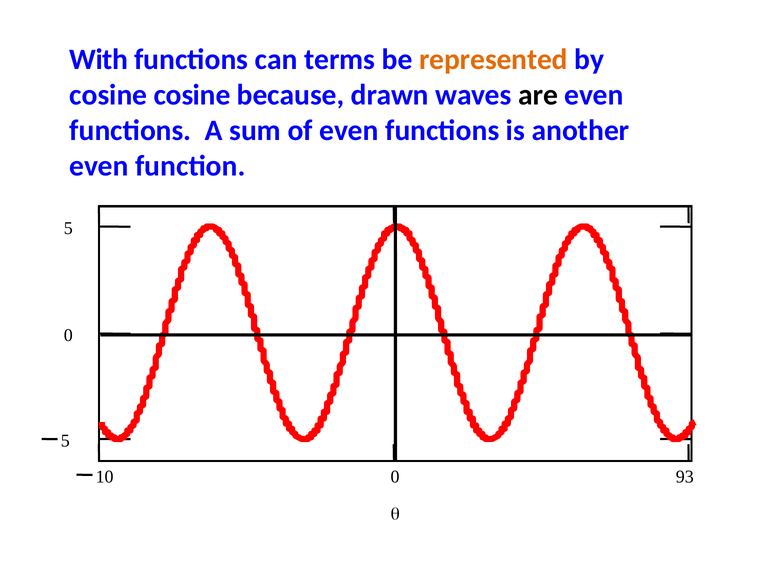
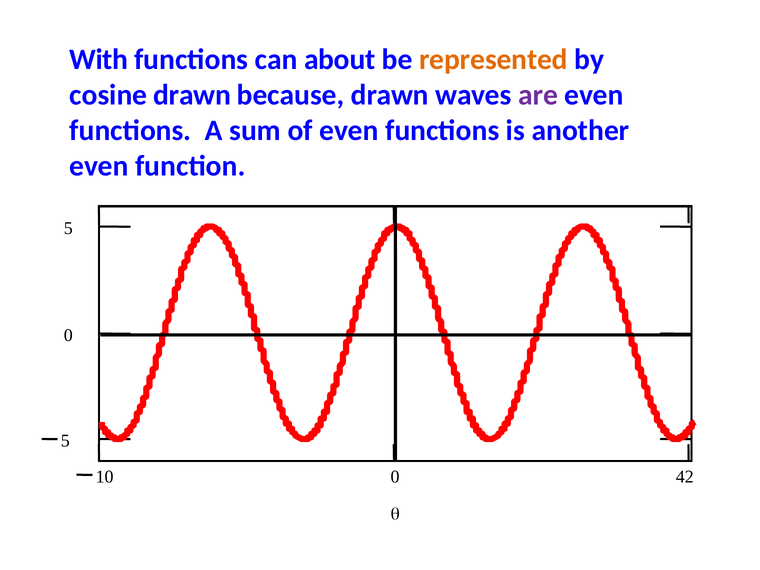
terms: terms -> about
cosine cosine: cosine -> drawn
are colour: black -> purple
93: 93 -> 42
